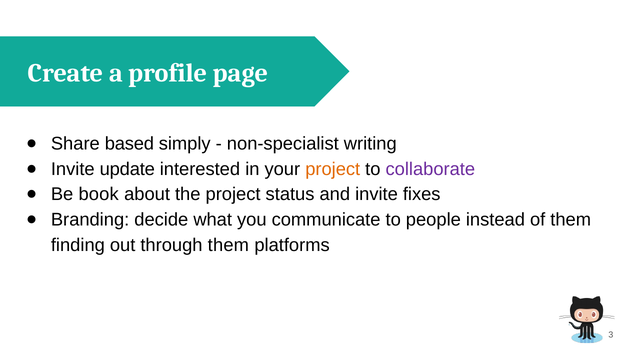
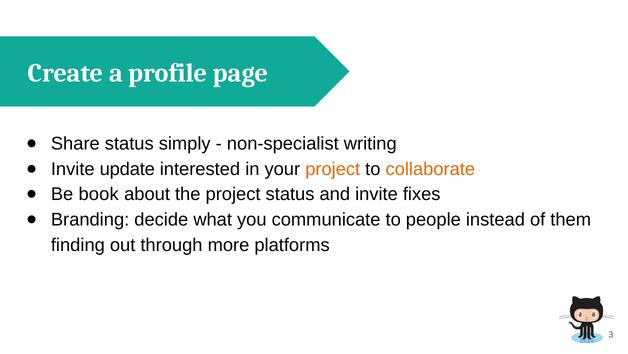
Share based: based -> status
collaborate colour: purple -> orange
through them: them -> more
